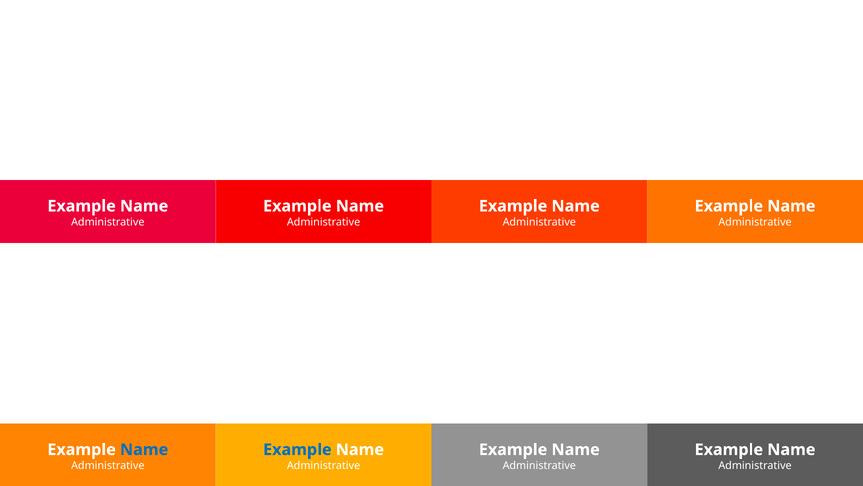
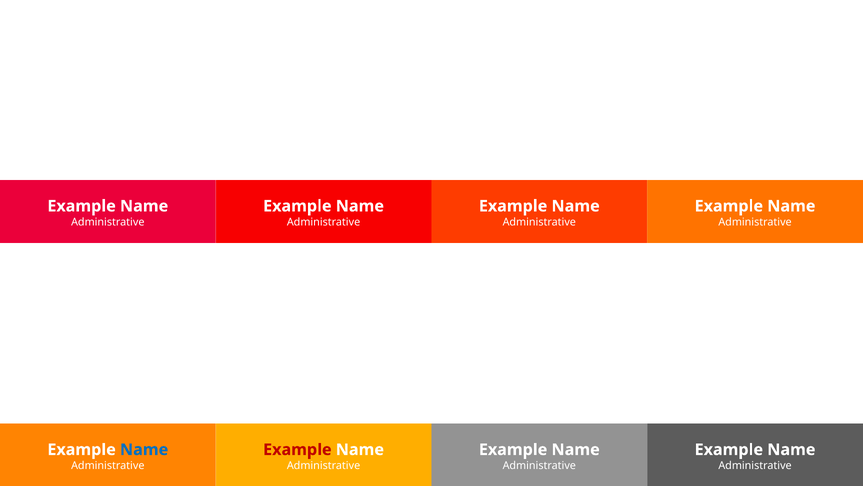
Example at (297, 449) colour: blue -> red
